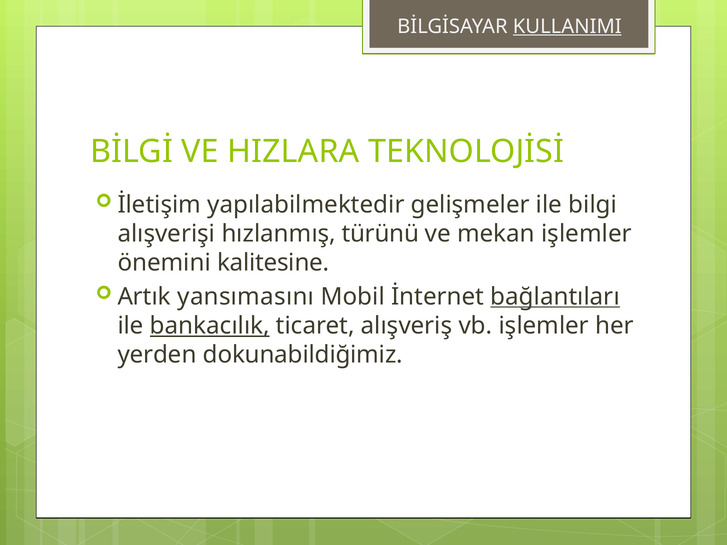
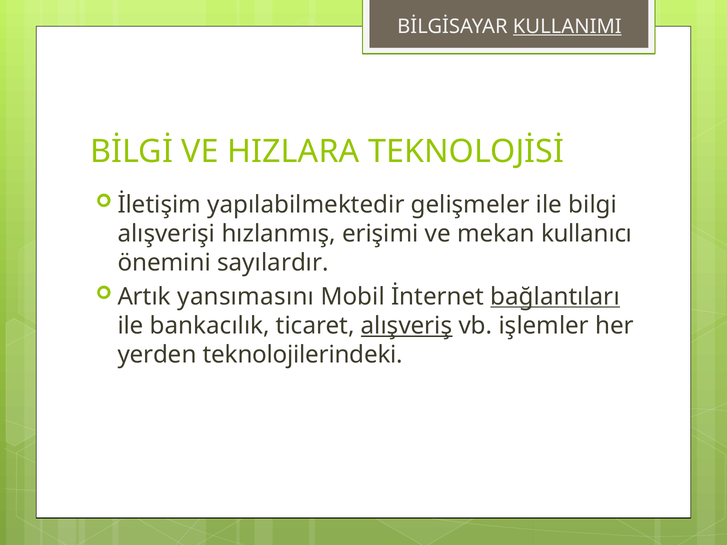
türünü: türünü -> erişimi
mekan işlemler: işlemler -> kullanıcı
kalitesine: kalitesine -> sayılardır
bankacılık underline: present -> none
alışveriş underline: none -> present
dokunabildiğimiz: dokunabildiğimiz -> teknolojilerindeki
